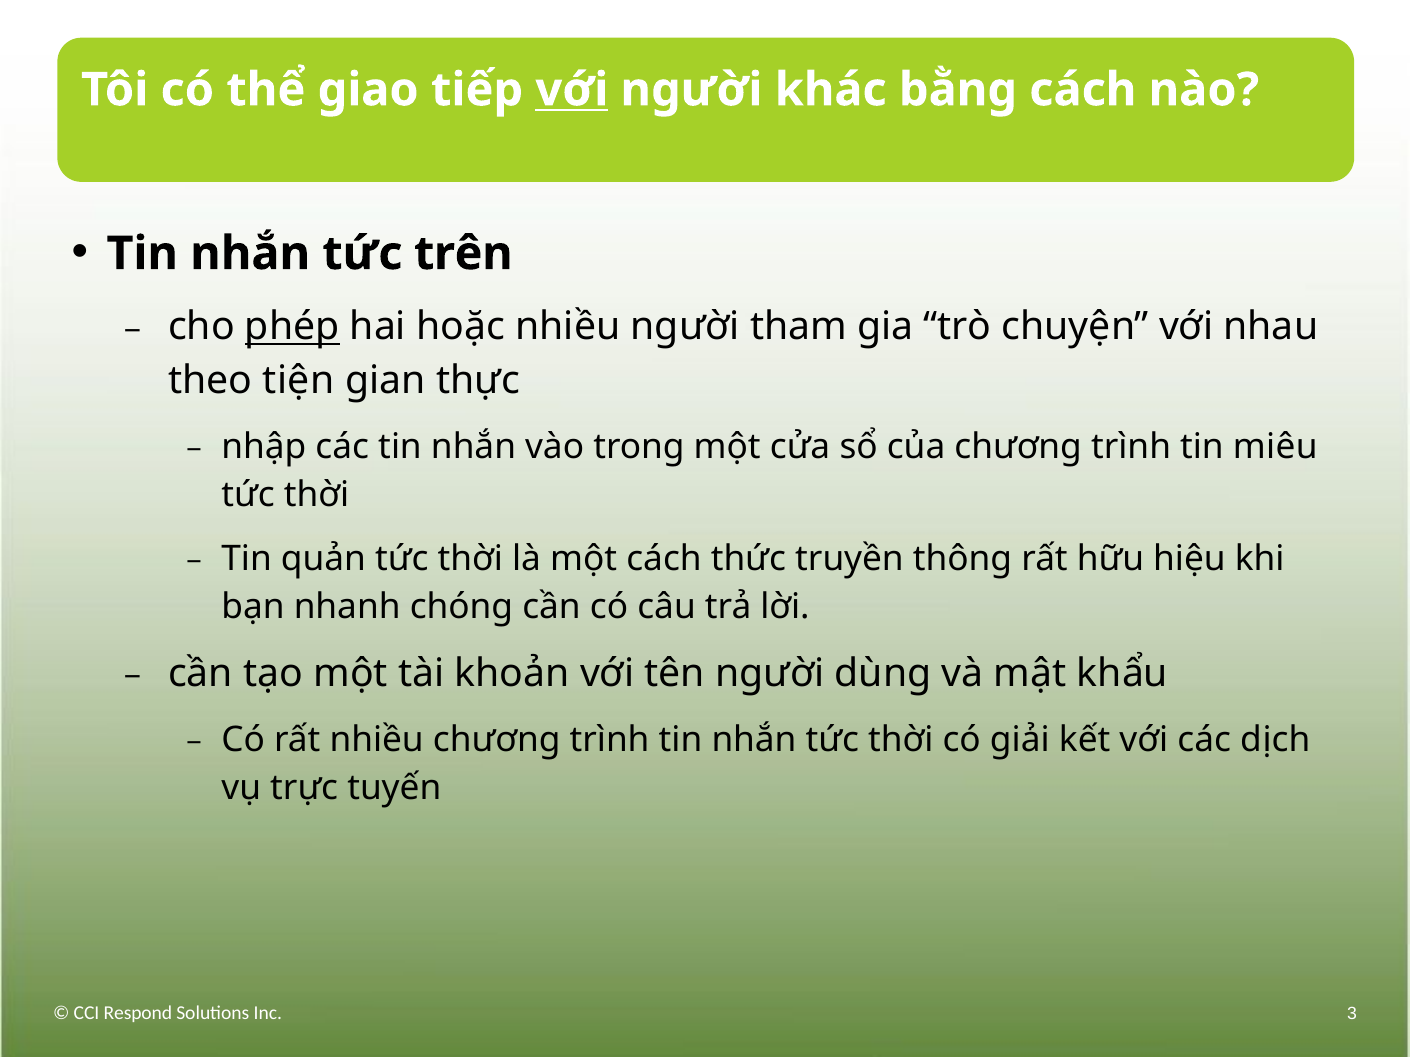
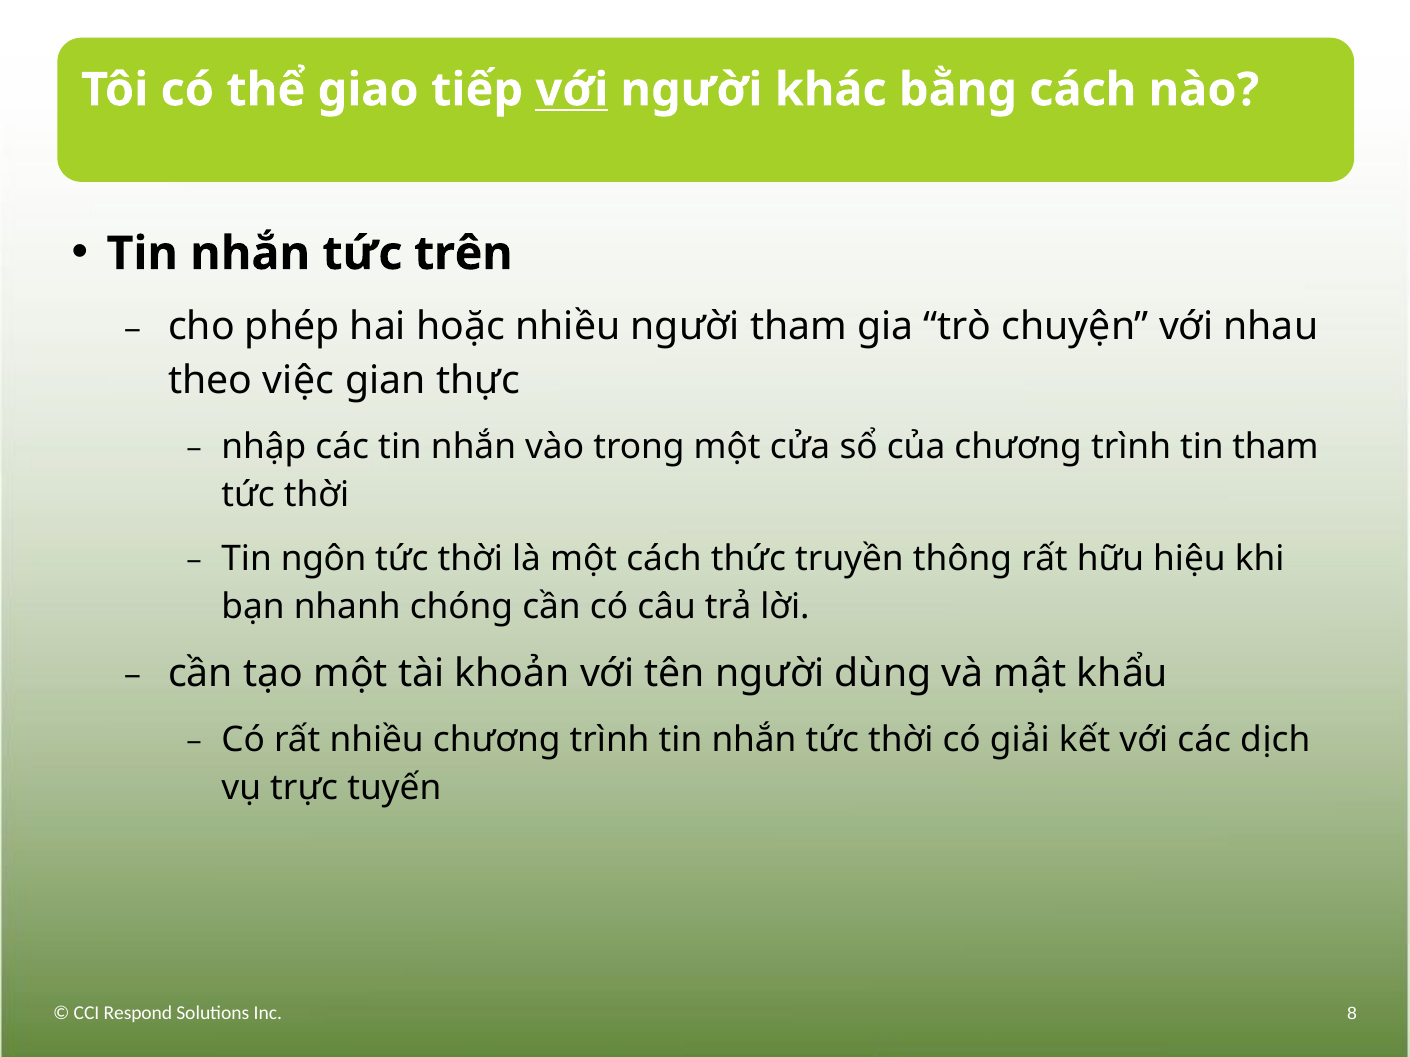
phép underline: present -> none
tiện: tiện -> việc
tin miêu: miêu -> tham
quản: quản -> ngôn
3: 3 -> 8
